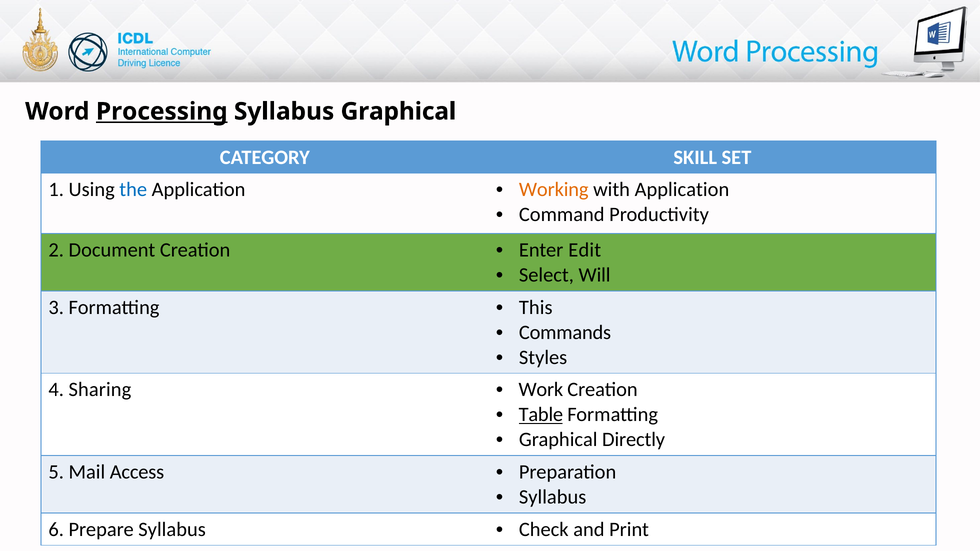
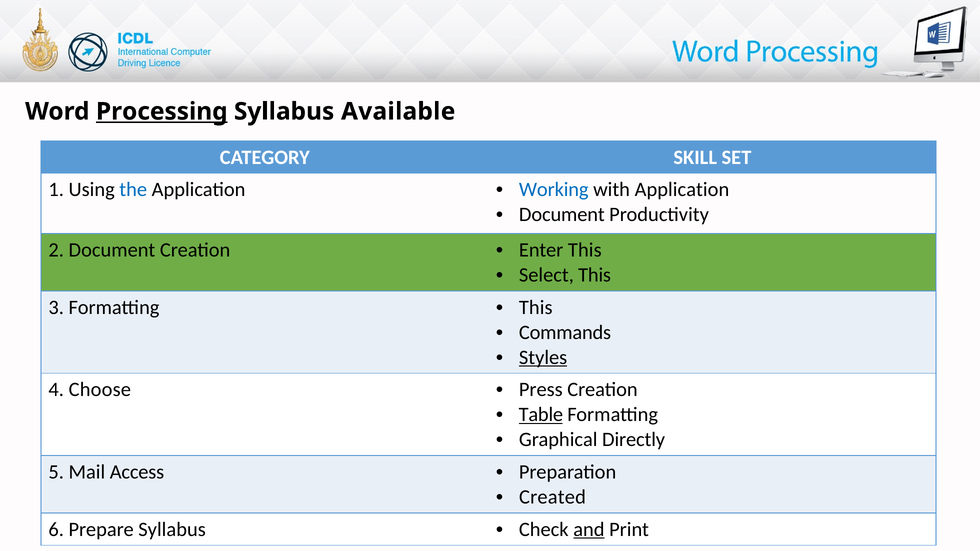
Syllabus Graphical: Graphical -> Available
Working colour: orange -> blue
Command at (562, 215): Command -> Document
Enter Edit: Edit -> This
Select Will: Will -> This
Styles underline: none -> present
Sharing: Sharing -> Choose
Work: Work -> Press
Syllabus at (553, 497): Syllabus -> Created
and underline: none -> present
